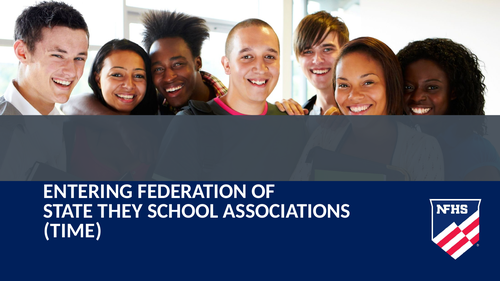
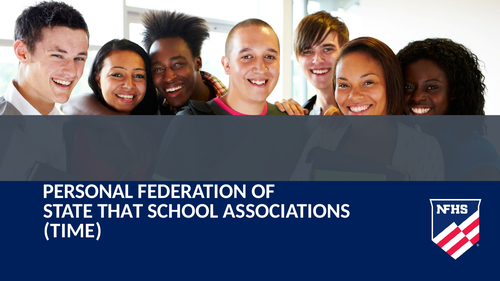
ENTERING: ENTERING -> PERSONAL
THEY: THEY -> THAT
